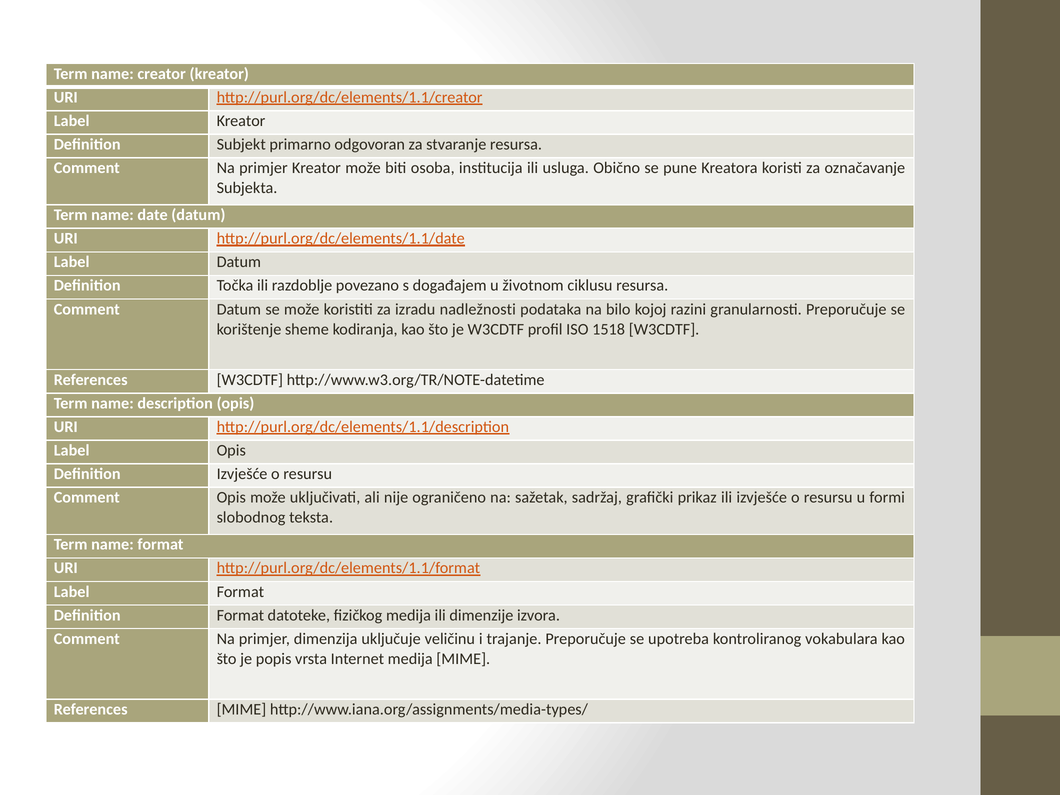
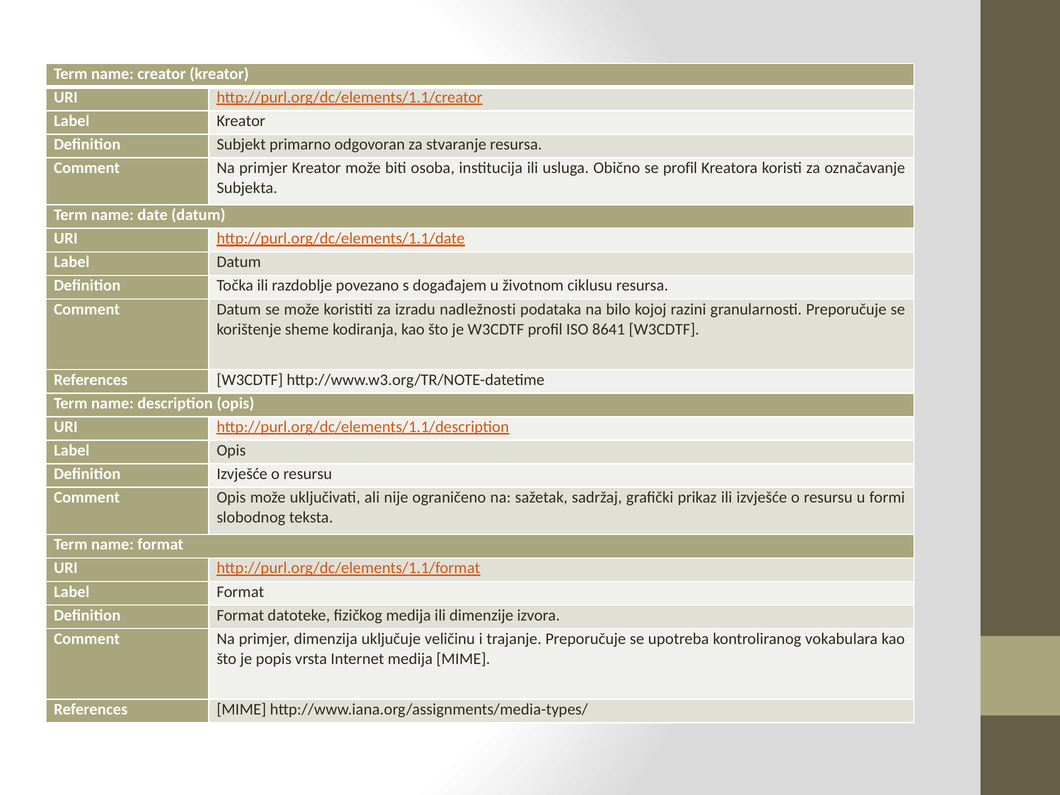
se pune: pune -> profil
1518: 1518 -> 8641
